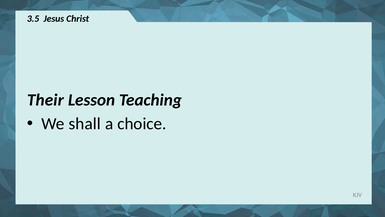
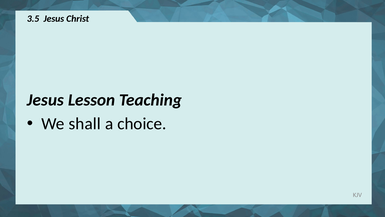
Their at (45, 100): Their -> Jesus
